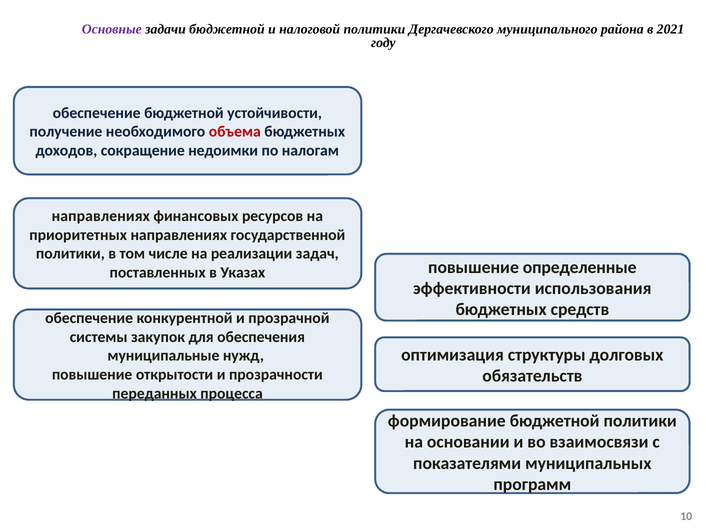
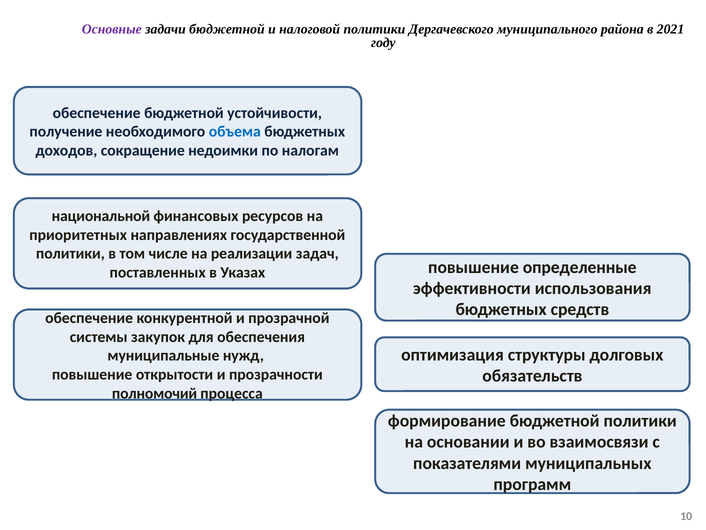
объема colour: red -> blue
направлениях at (101, 216): направлениях -> национальной
переданных: переданных -> полномочий
